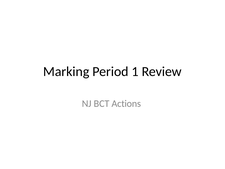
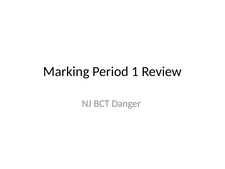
Actions: Actions -> Danger
